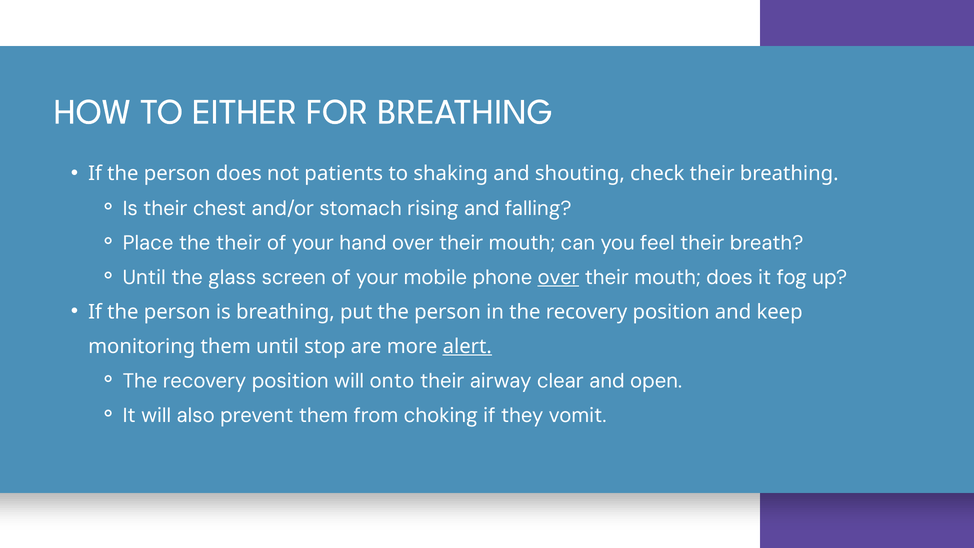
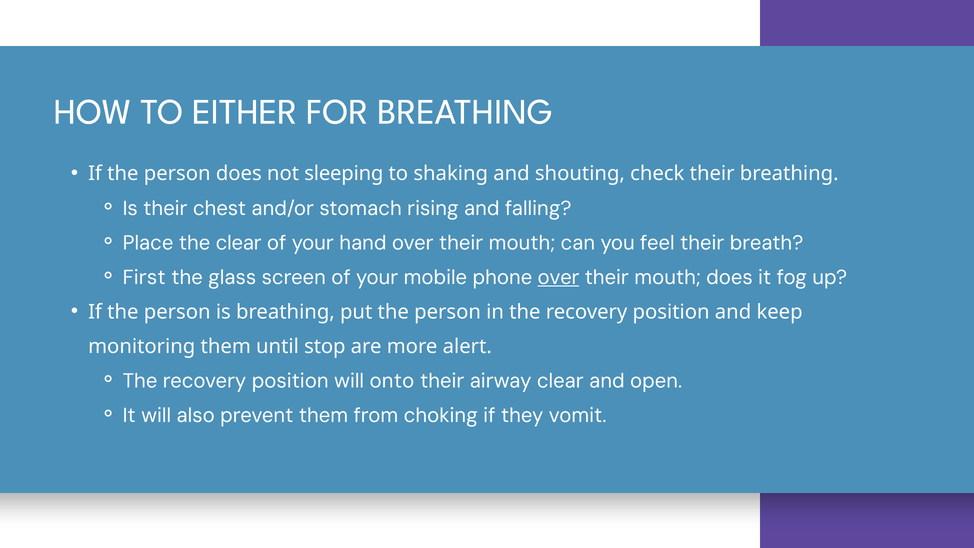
patients: patients -> sleeping
the their: their -> clear
Until at (144, 277): Until -> First
alert underline: present -> none
